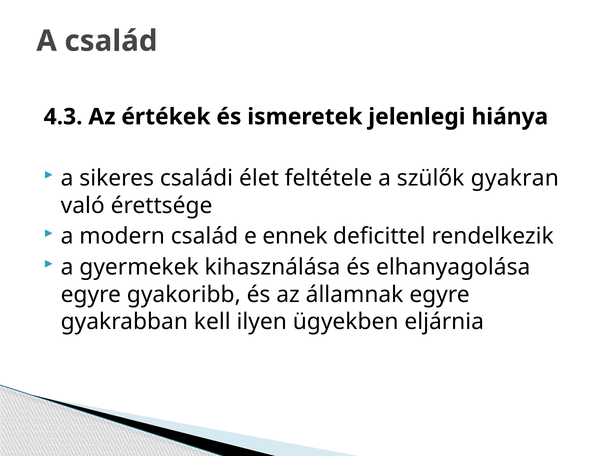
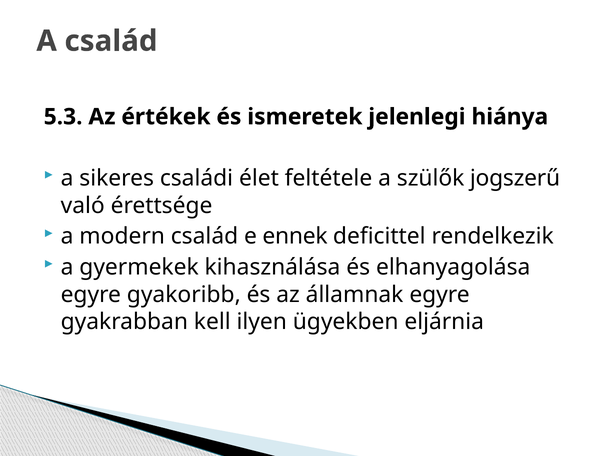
4.3: 4.3 -> 5.3
gyakran: gyakran -> jogszerű
